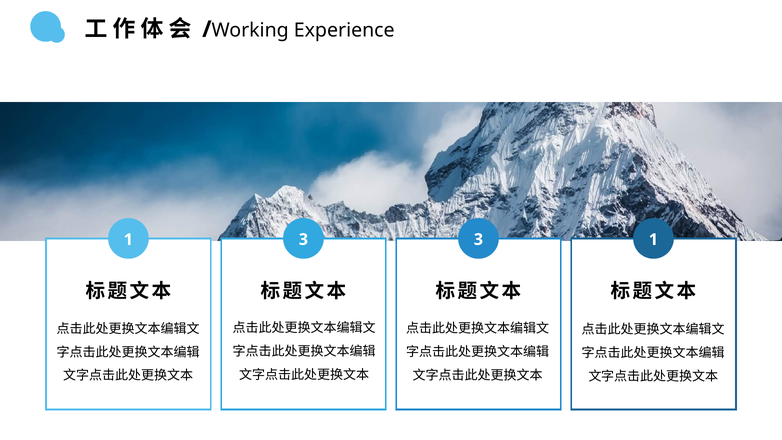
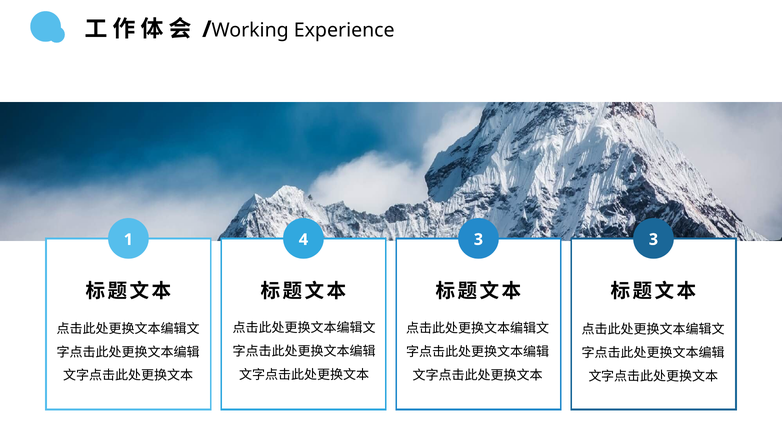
1 3: 3 -> 4
3 1: 1 -> 3
